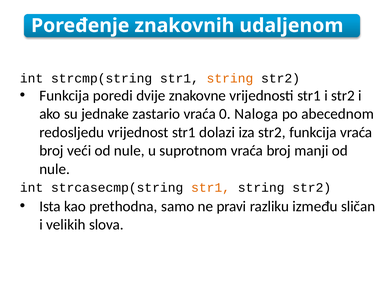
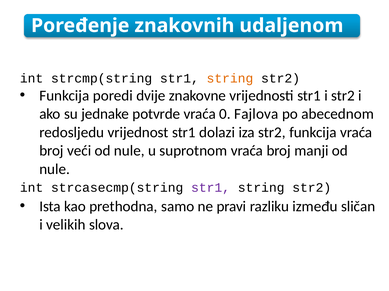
zastario: zastario -> potvrde
Naloga: Naloga -> Fajlova
str1 at (211, 188) colour: orange -> purple
